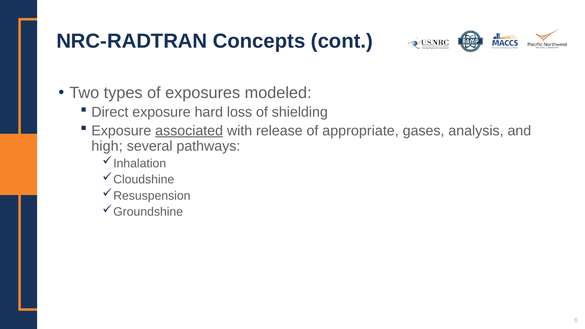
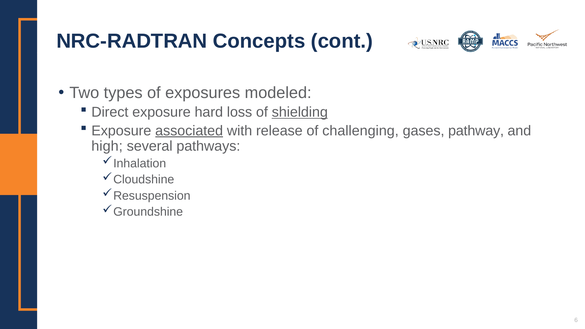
shielding underline: none -> present
appropriate: appropriate -> challenging
analysis: analysis -> pathway
